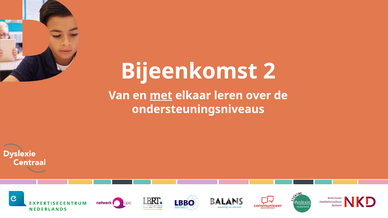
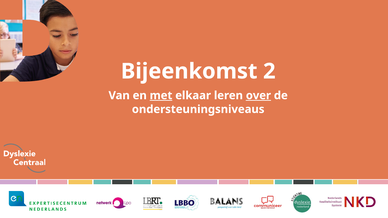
over underline: none -> present
